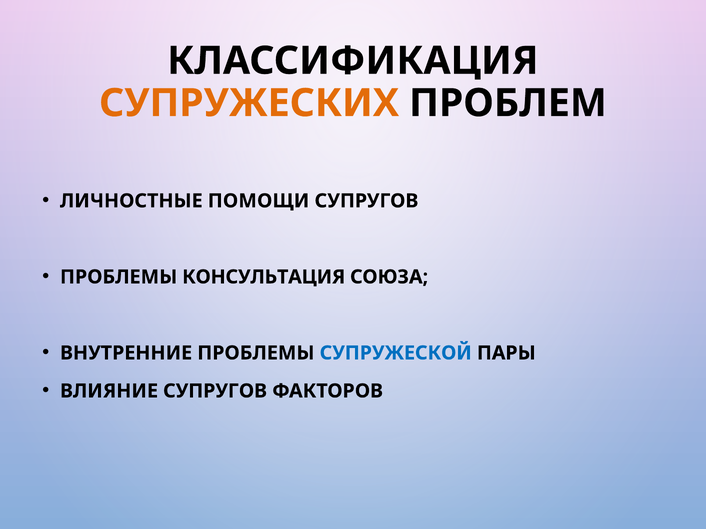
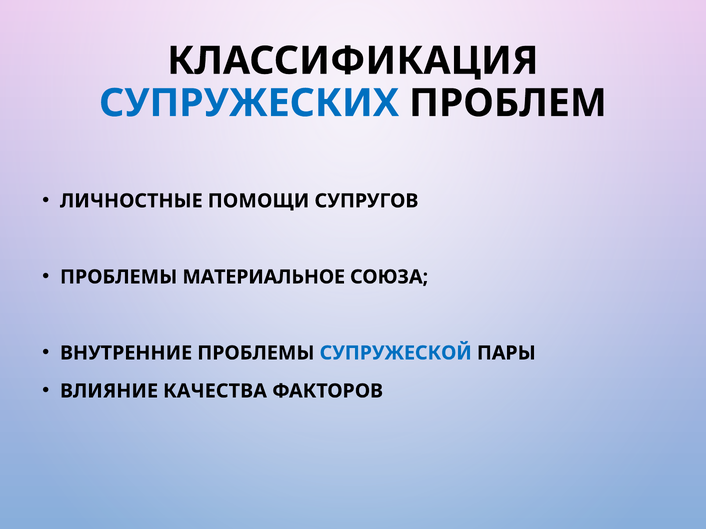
СУПРУЖЕСКИХ colour: orange -> blue
КОНСУЛЬТАЦИЯ: КОНСУЛЬТАЦИЯ -> МАТЕРИАЛЬНОЕ
ВЛИЯНИЕ СУПРУГОВ: СУПРУГОВ -> КАЧЕСТВА
